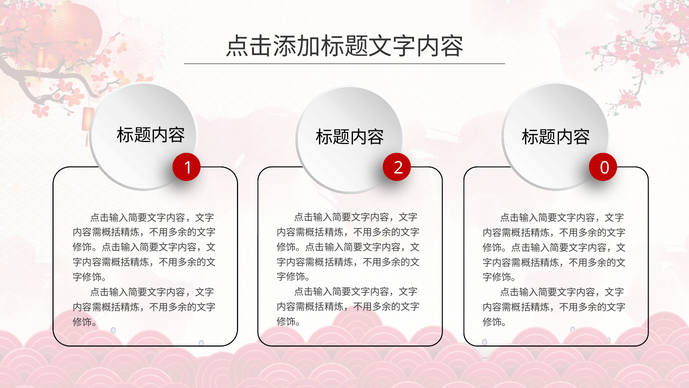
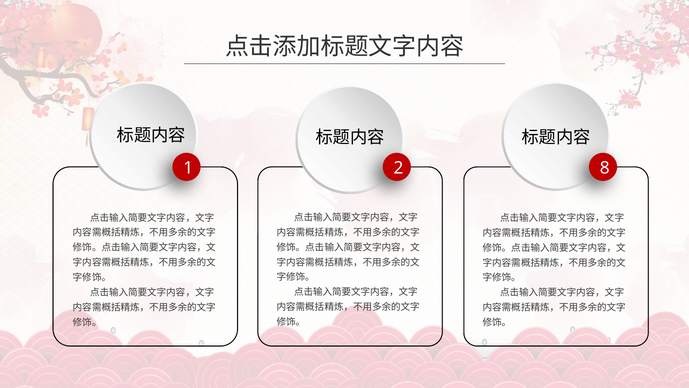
0: 0 -> 8
